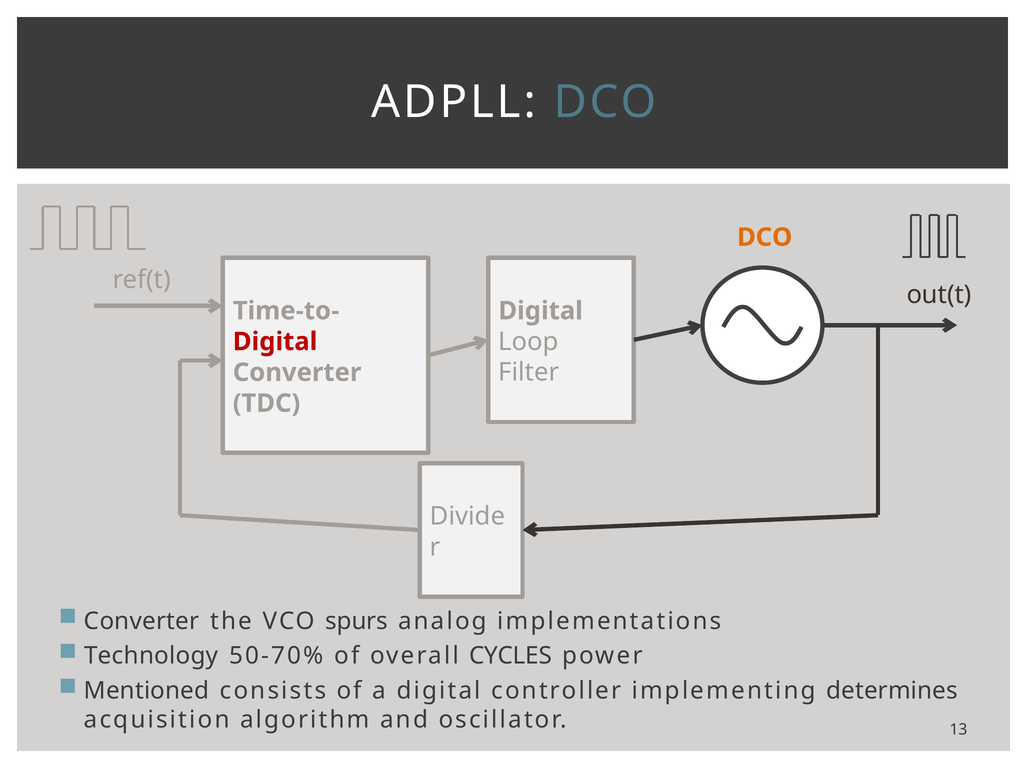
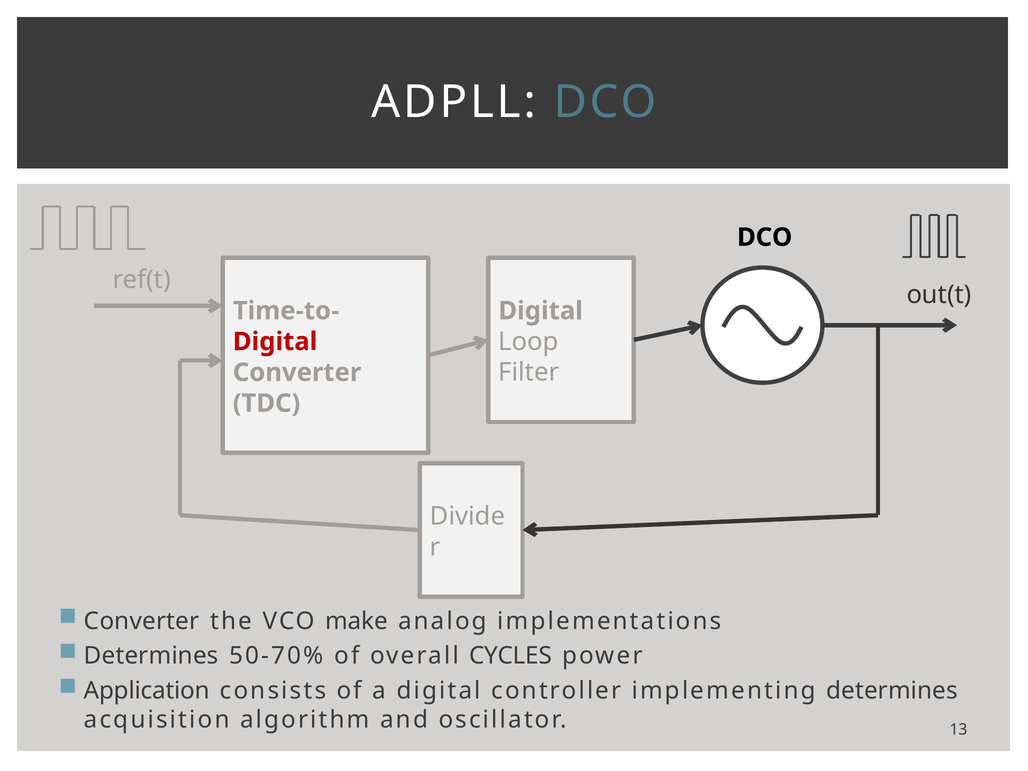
DCO at (765, 237) colour: orange -> black
spurs: spurs -> make
Technology at (151, 656): Technology -> Determines
Mentioned: Mentioned -> Application
